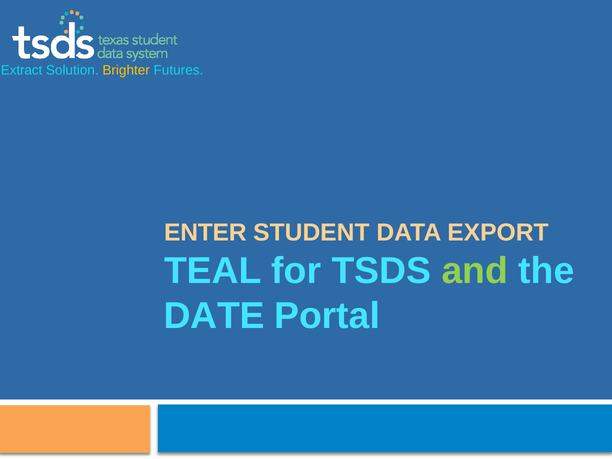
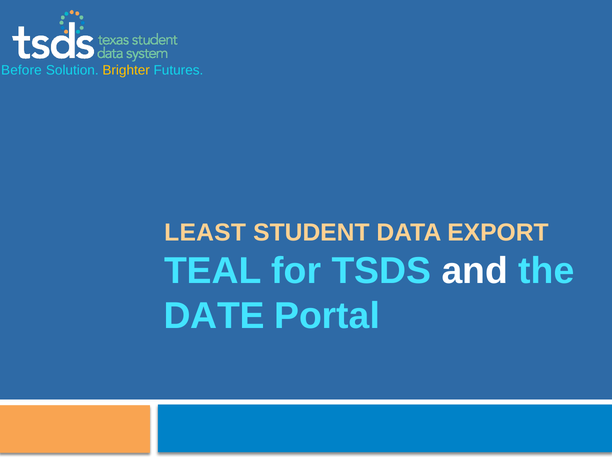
Extract: Extract -> Before
ENTER: ENTER -> LEAST
and colour: light green -> white
